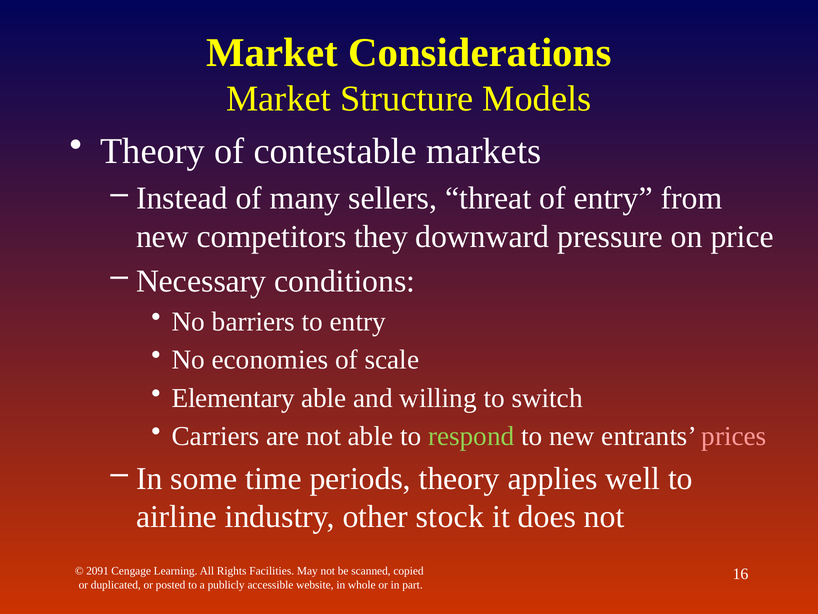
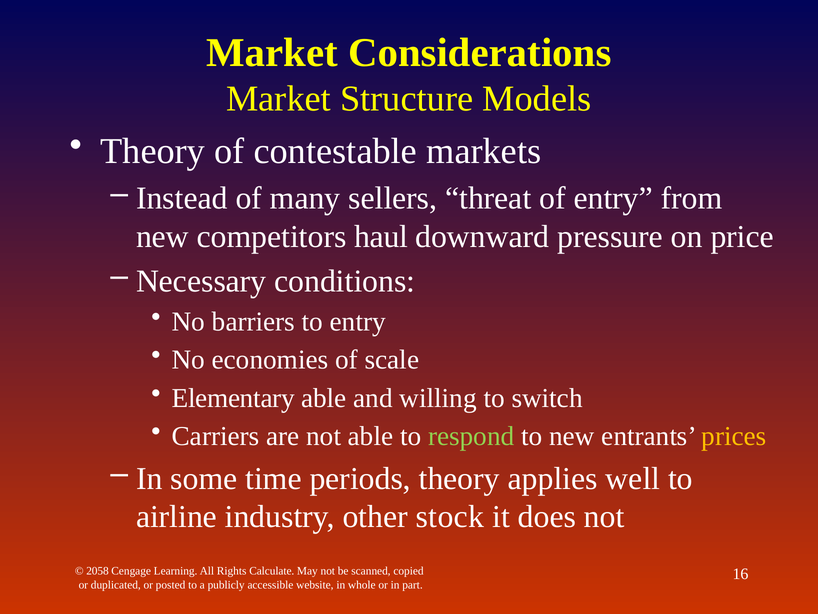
they: they -> haul
prices colour: pink -> yellow
2091: 2091 -> 2058
Facilities: Facilities -> Calculate
